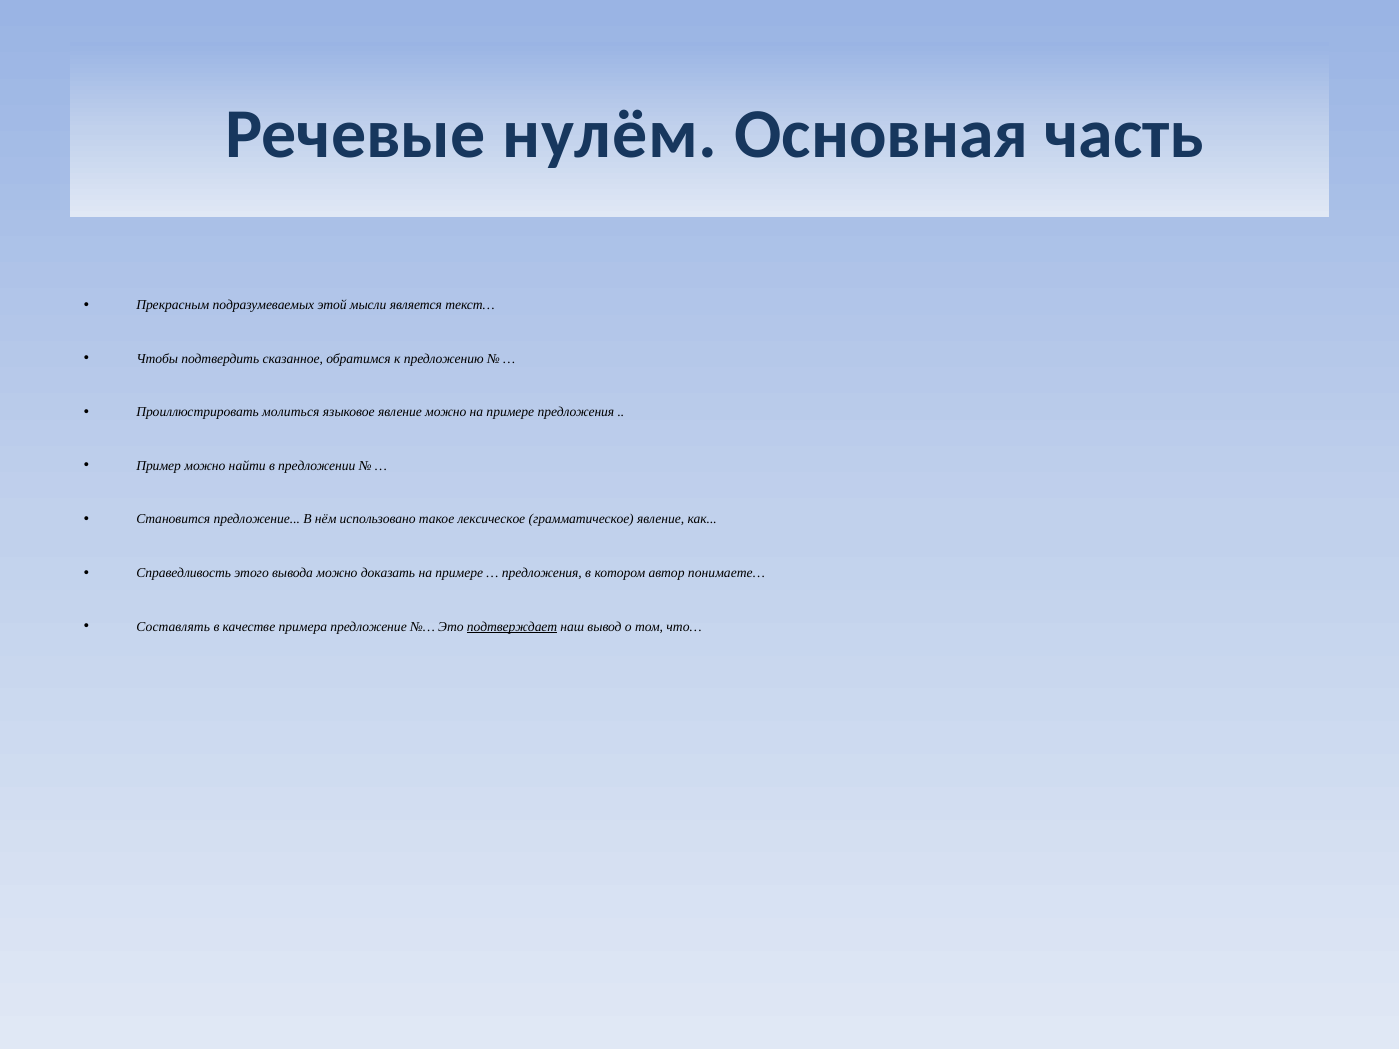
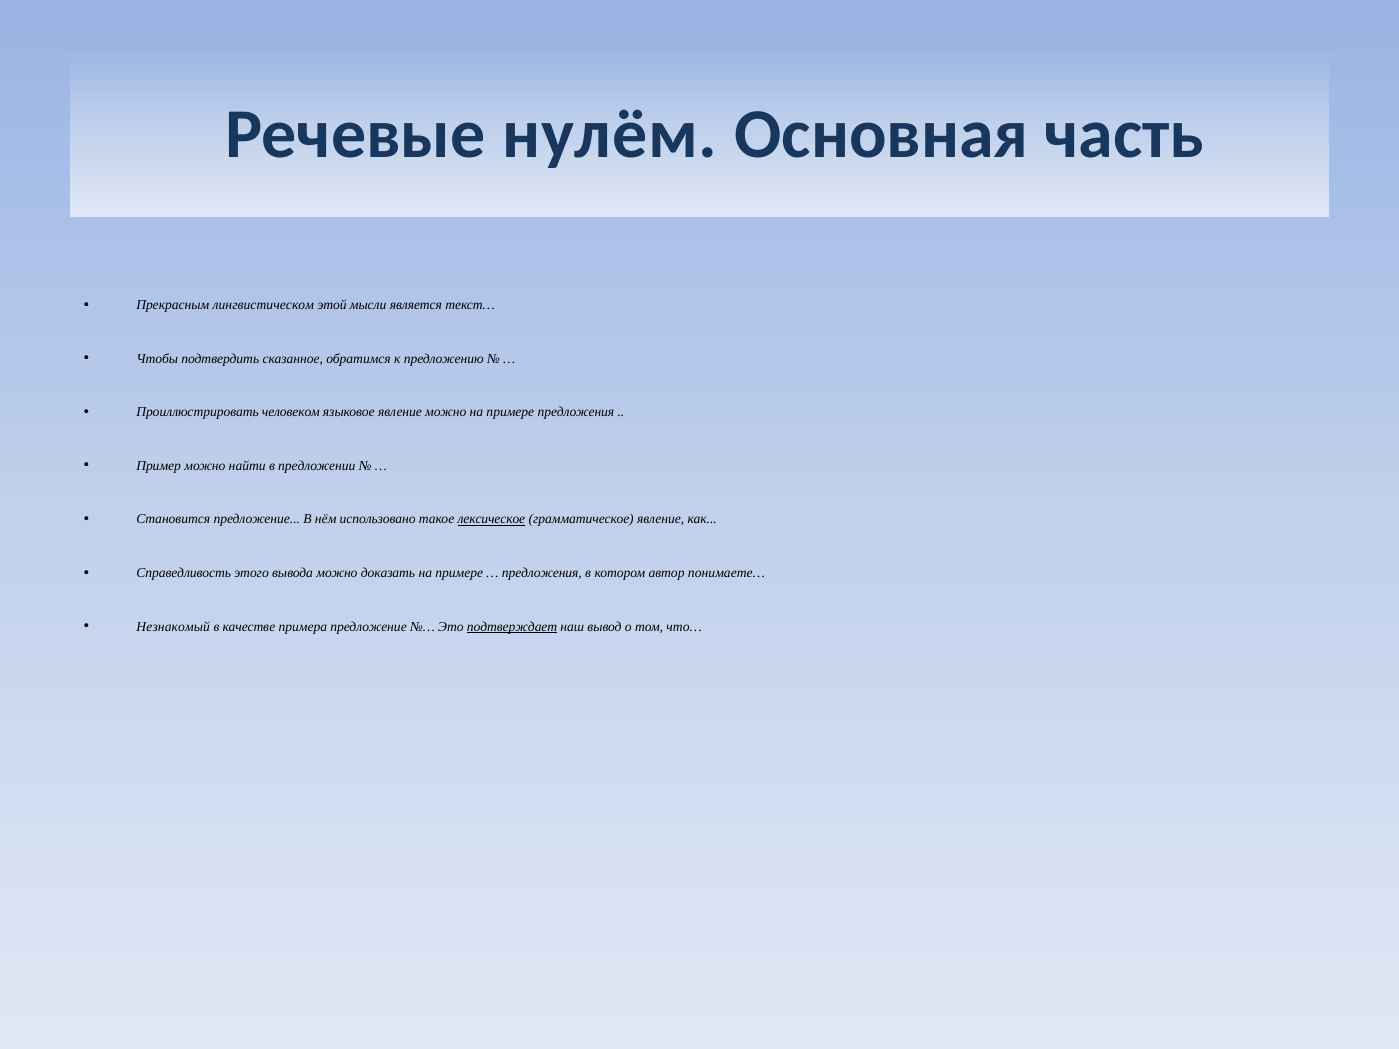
подразумеваемых: подразумеваемых -> лингвистическом
молиться: молиться -> человеком
лексическое underline: none -> present
Составлять: Составлять -> Незнакомый
